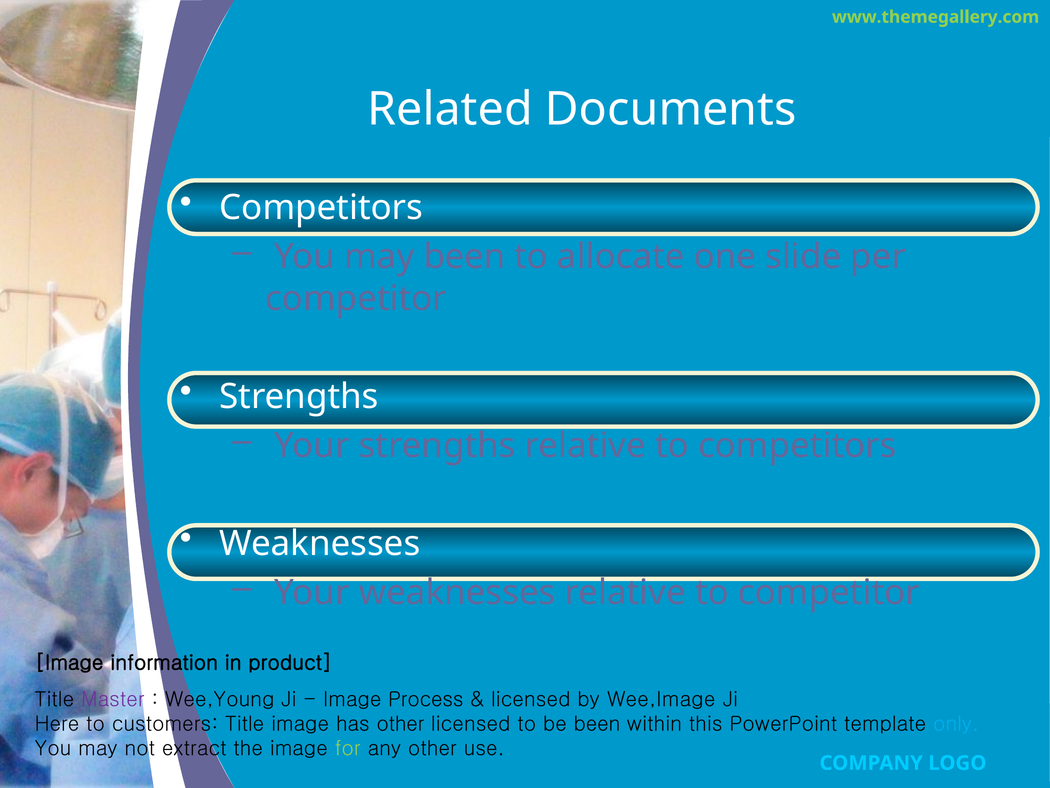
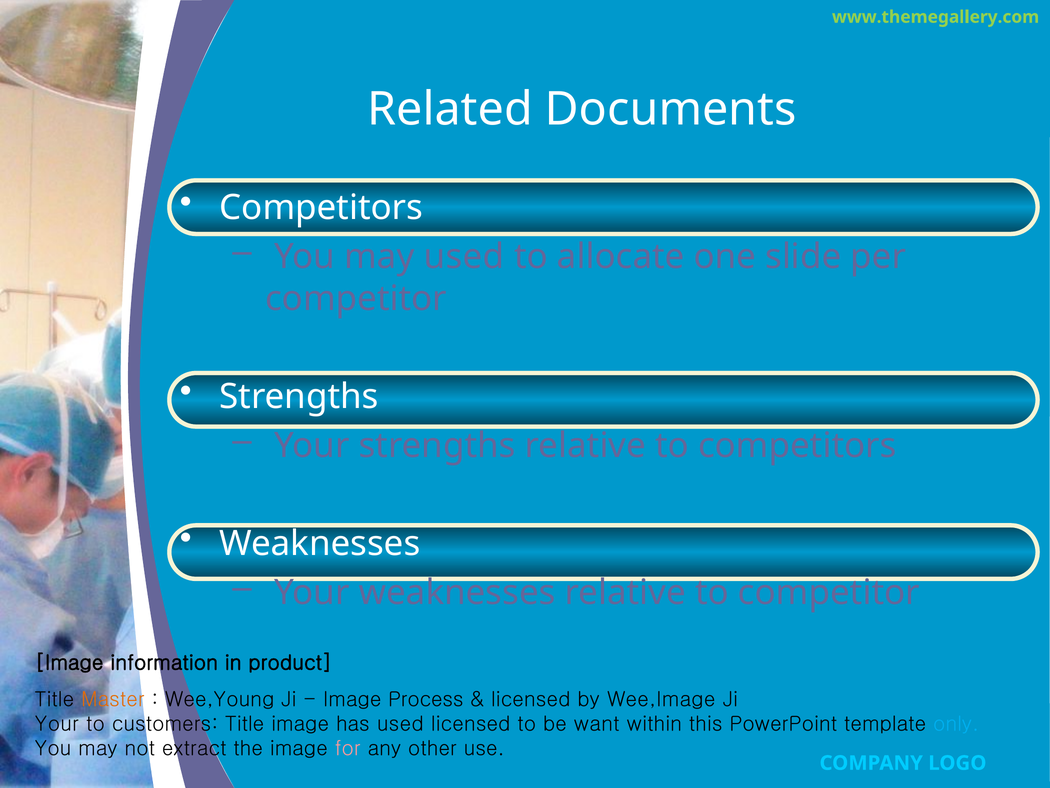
may been: been -> used
Master colour: purple -> orange
Here at (57, 724): Here -> Your
has other: other -> used
be been: been -> want
for colour: light green -> pink
